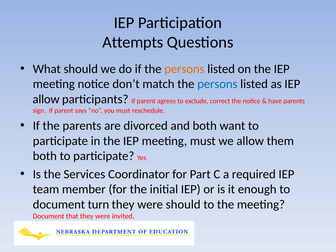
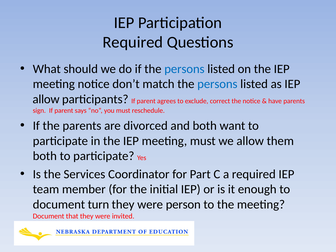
Attempts at (133, 42): Attempts -> Required
persons at (184, 69) colour: orange -> blue
were should: should -> person
